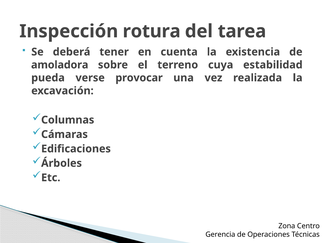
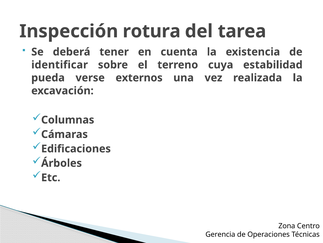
amoladora: amoladora -> identificar
provocar: provocar -> externos
